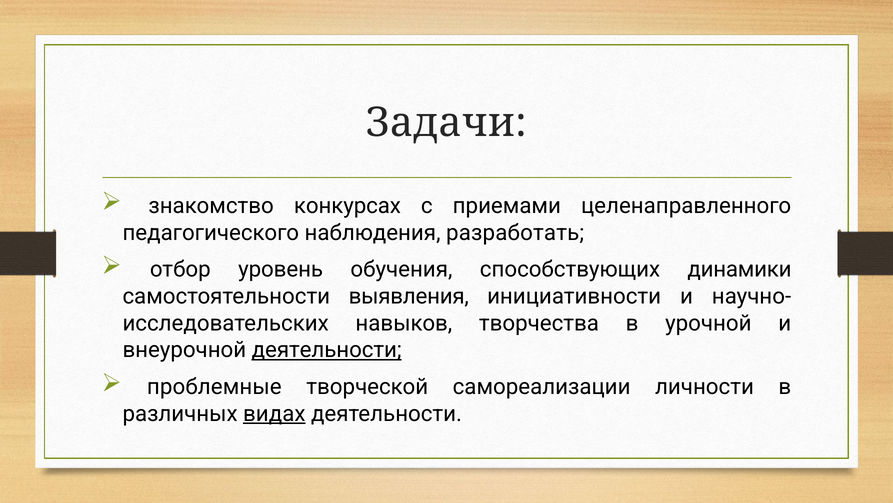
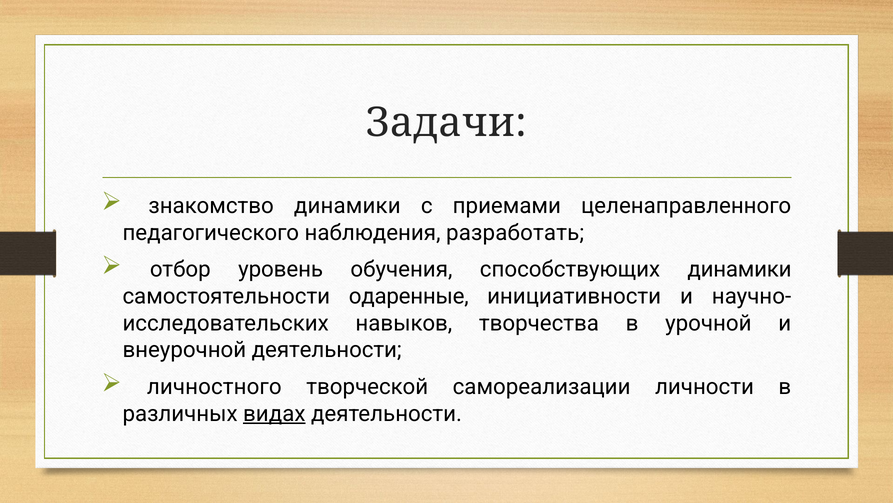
знакомство конкурсах: конкурсах -> динамики
выявления: выявления -> одаренные
деятельности at (327, 350) underline: present -> none
проблемные: проблемные -> личностного
